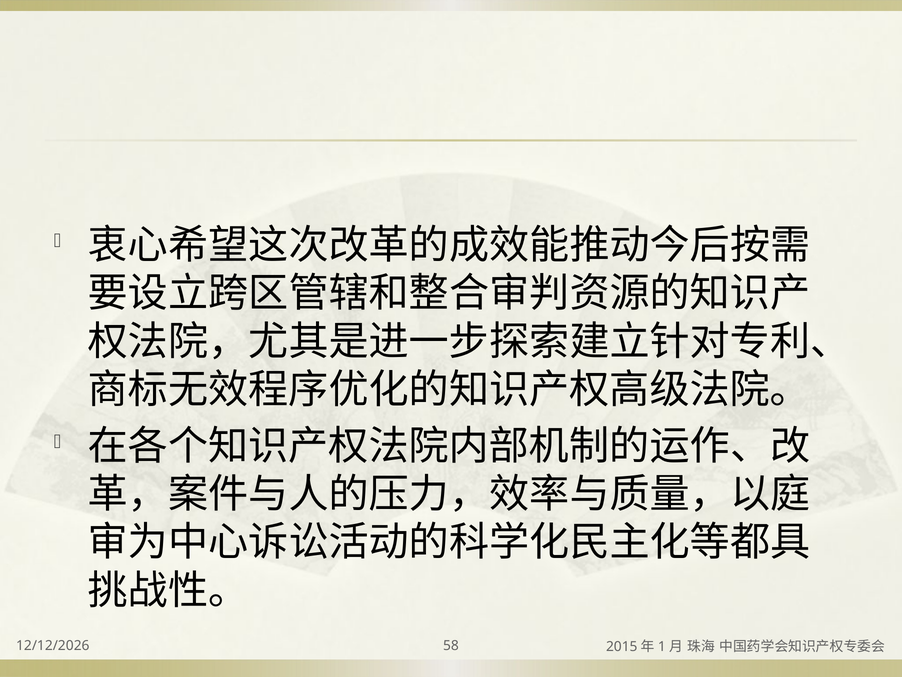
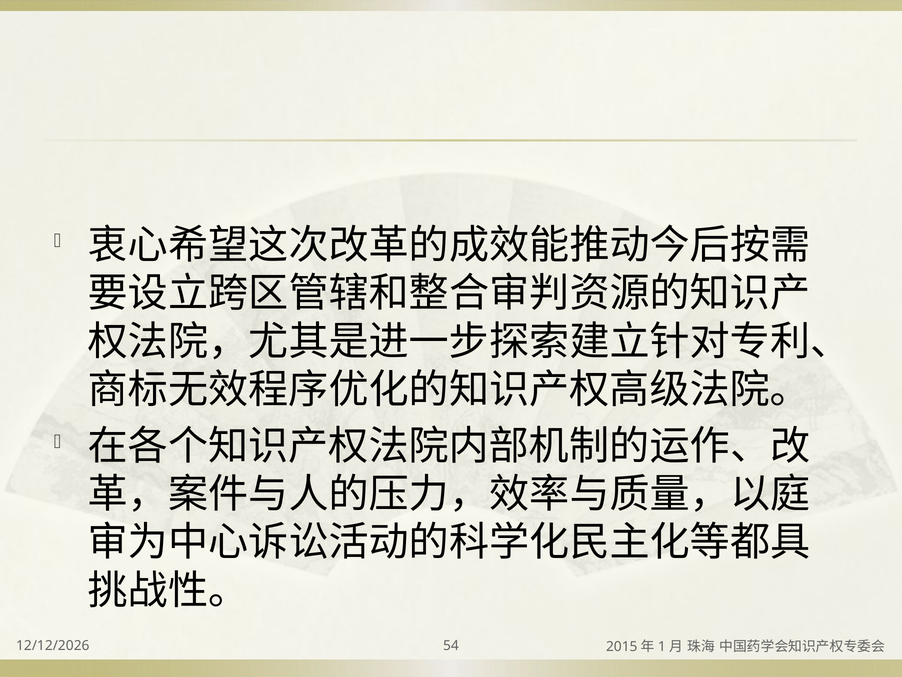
58: 58 -> 54
